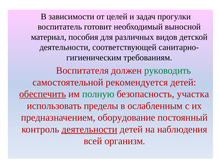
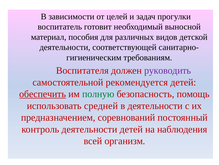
руководить colour: green -> purple
участка: участка -> помощь
пределы: пределы -> средней
в ослабленным: ослабленным -> деятельности
оборудование: оборудование -> соревнований
деятельности at (89, 129) underline: present -> none
